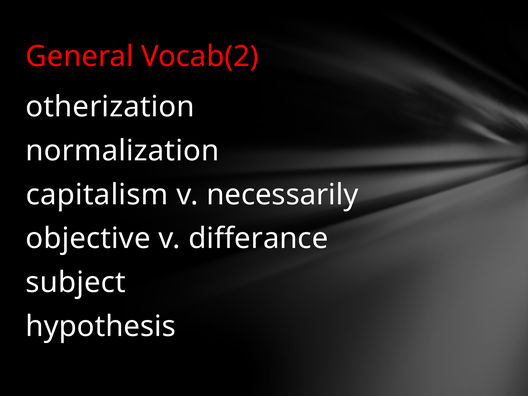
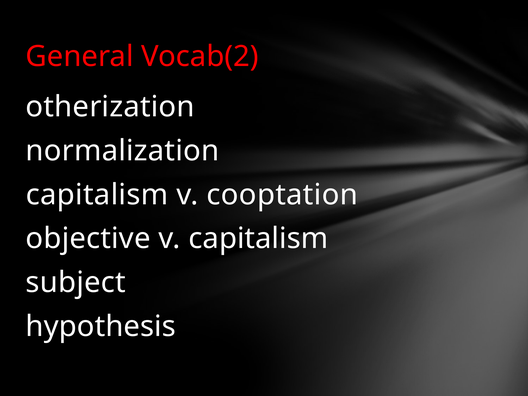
necessarily: necessarily -> cooptation
v differance: differance -> capitalism
